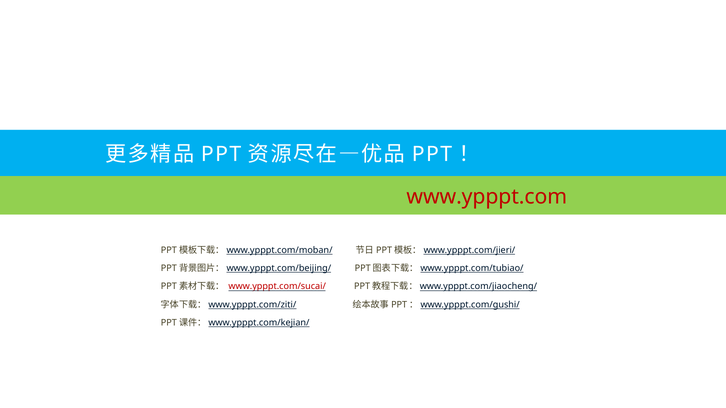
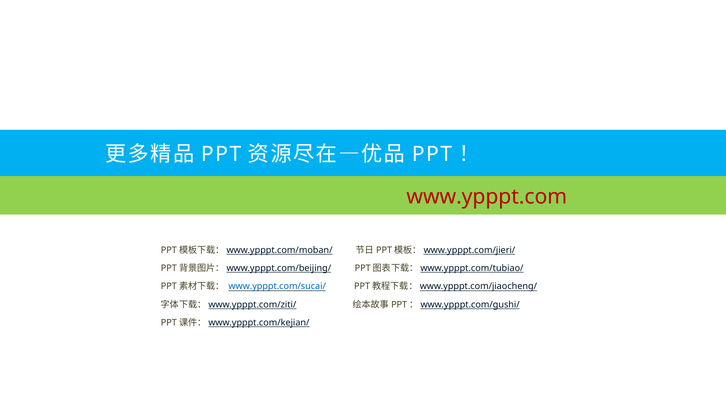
www.ypppt.com/sucai/ colour: red -> blue
